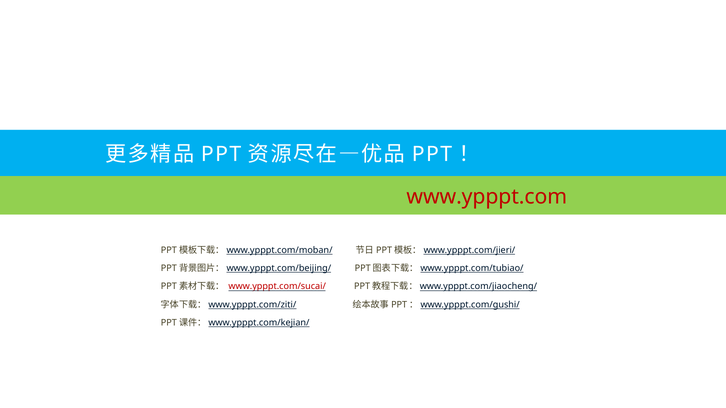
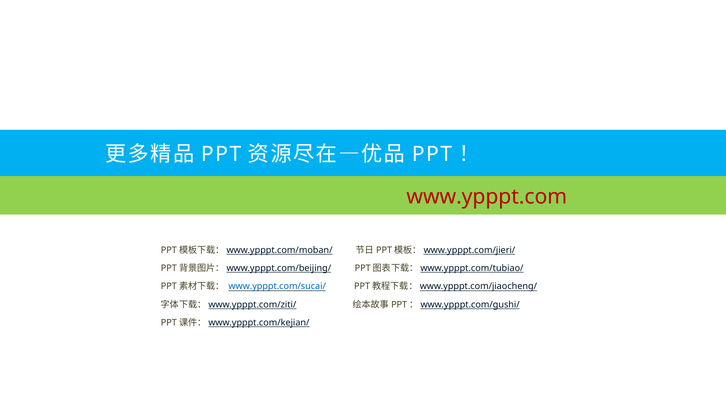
www.ypppt.com/sucai/ colour: red -> blue
